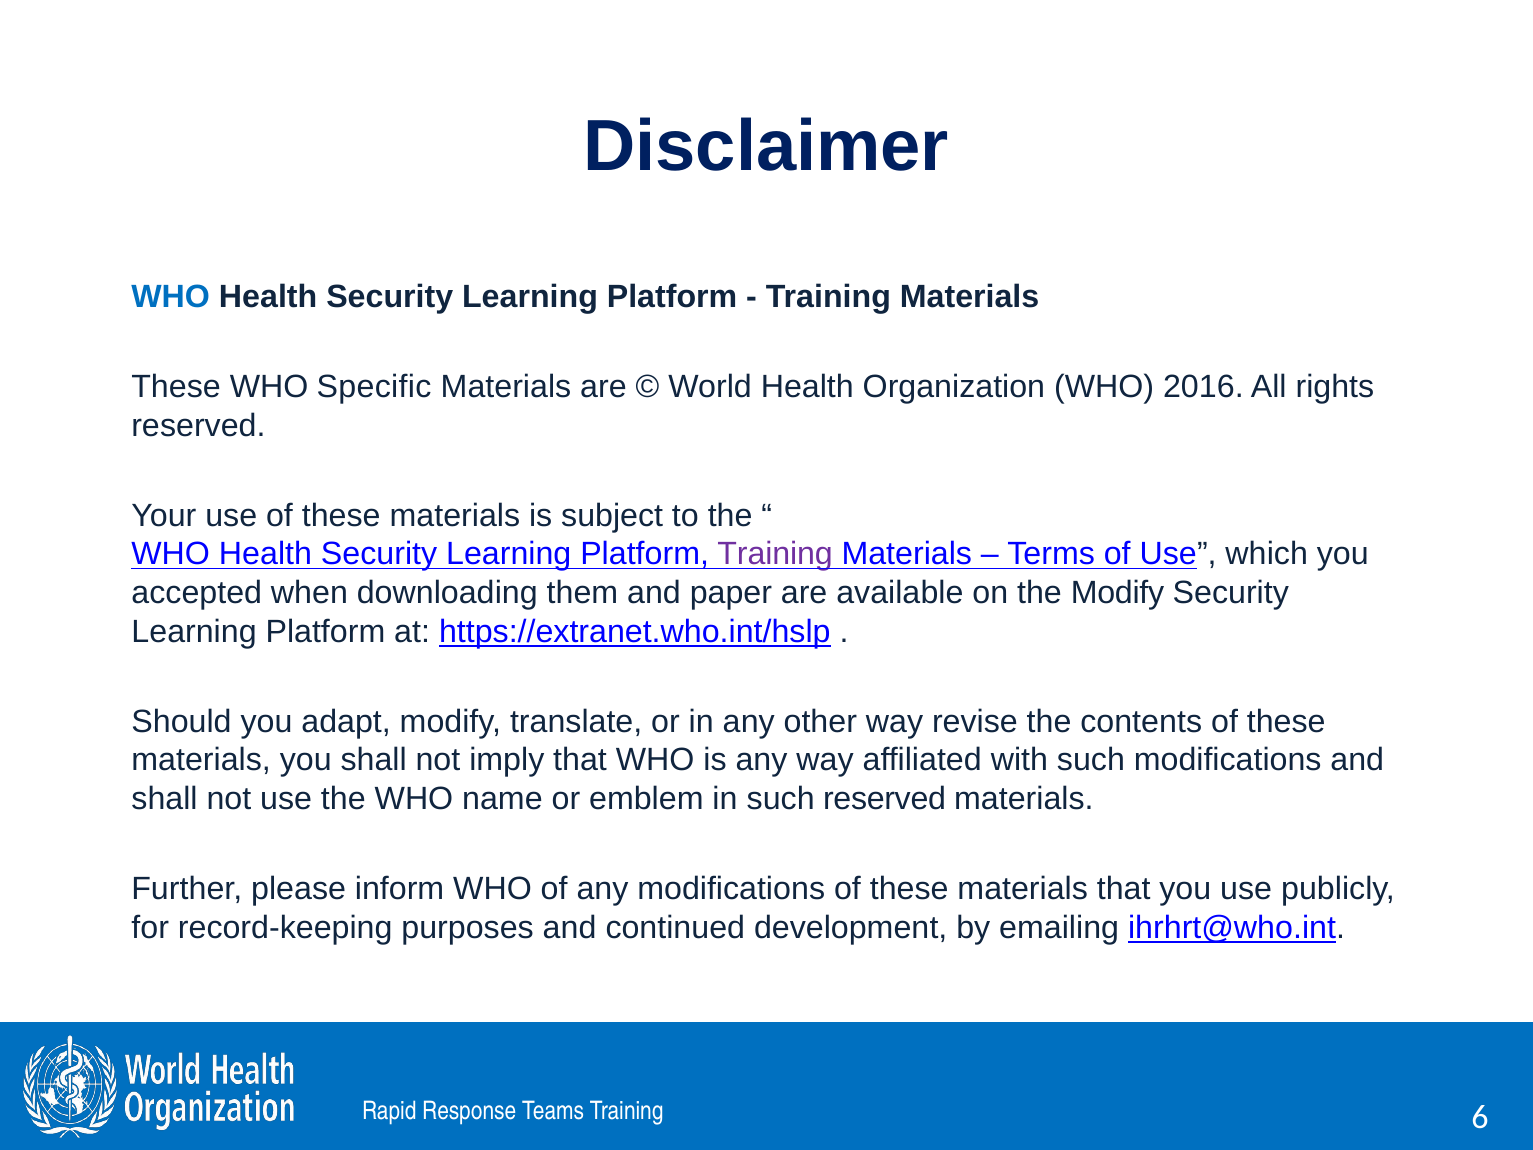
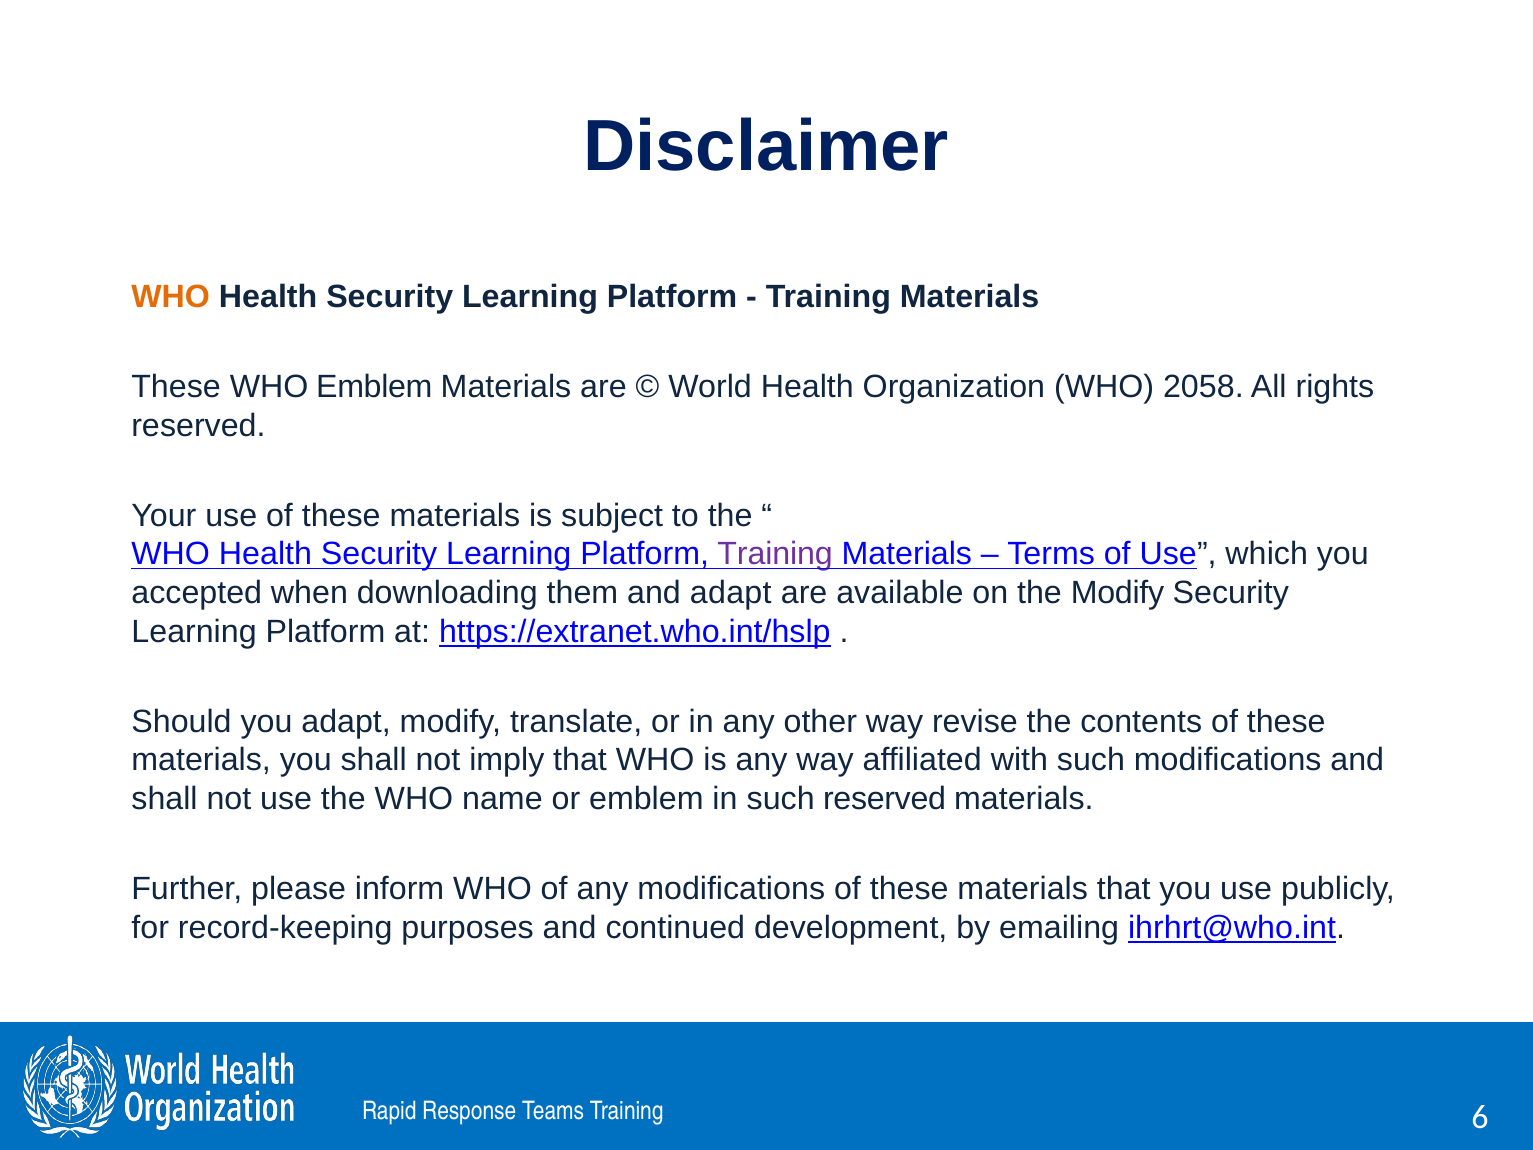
WHO at (171, 297) colour: blue -> orange
WHO Specific: Specific -> Emblem
2016: 2016 -> 2058
and paper: paper -> adapt
